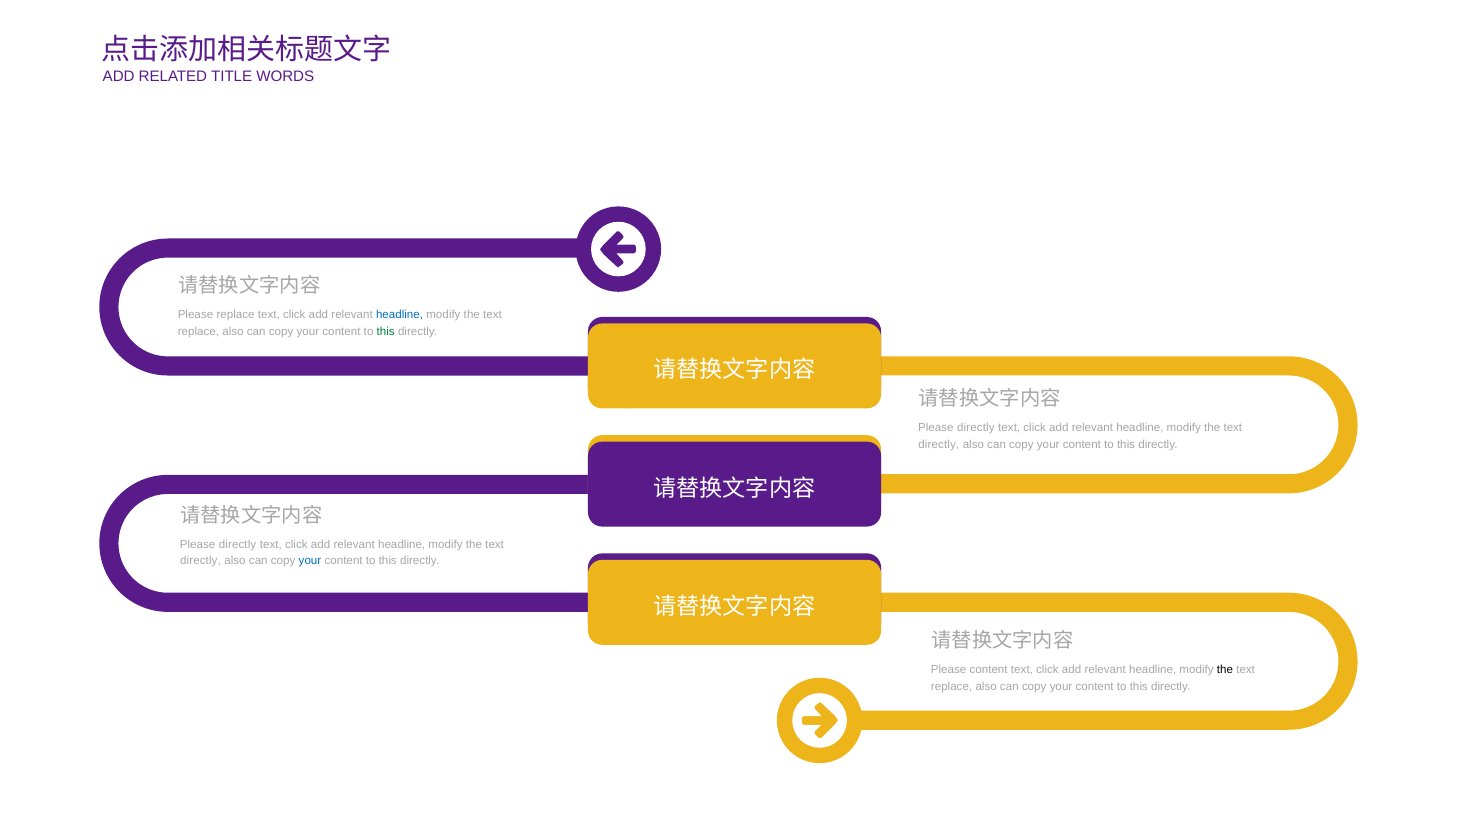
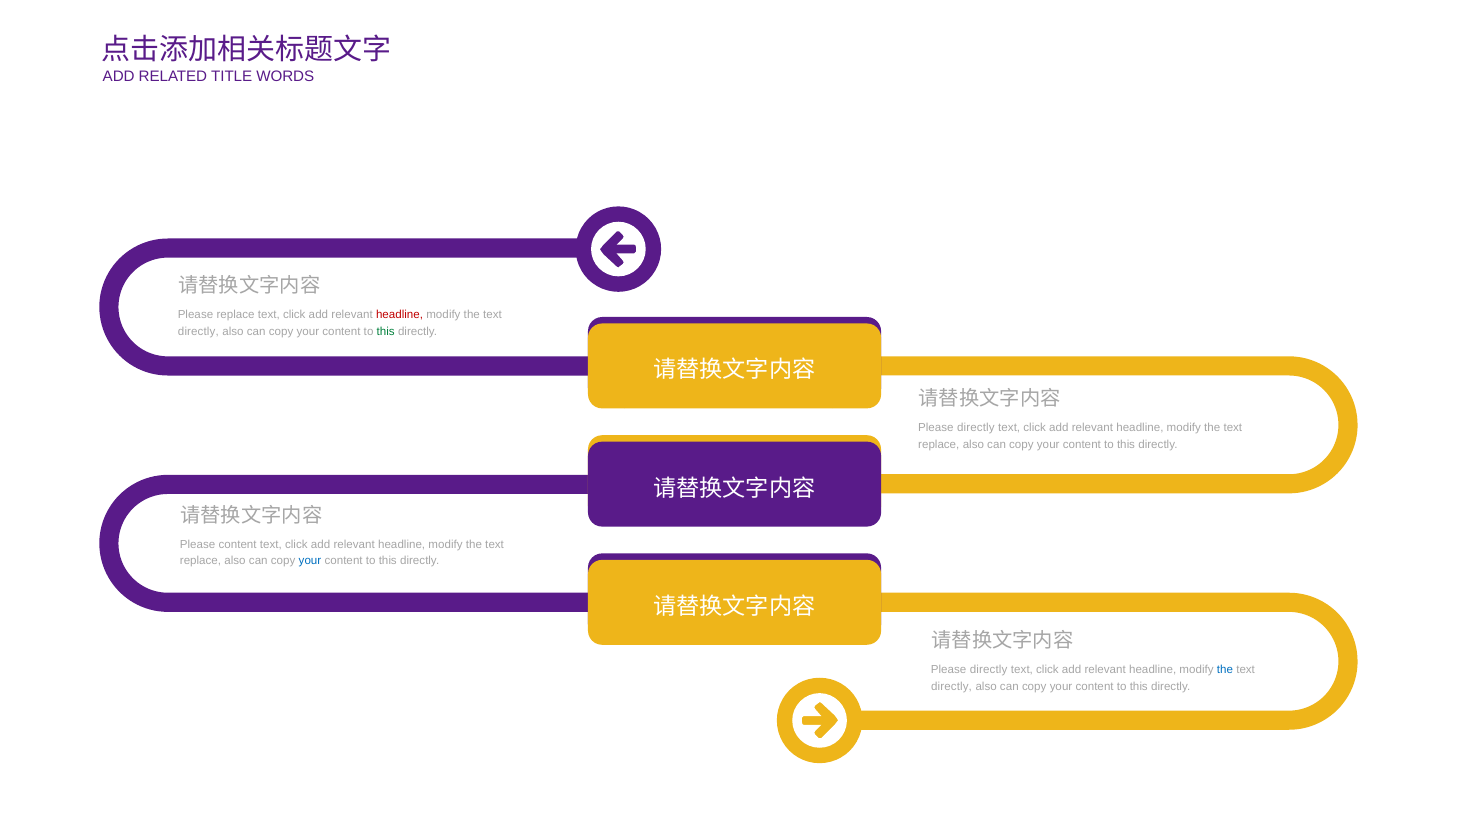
headline at (400, 315) colour: blue -> red
replace at (198, 332): replace -> directly
directly at (939, 445): directly -> replace
directly at (238, 545): directly -> content
directly at (200, 562): directly -> replace
content at (989, 670): content -> directly
the at (1225, 670) colour: black -> blue
replace at (952, 687): replace -> directly
